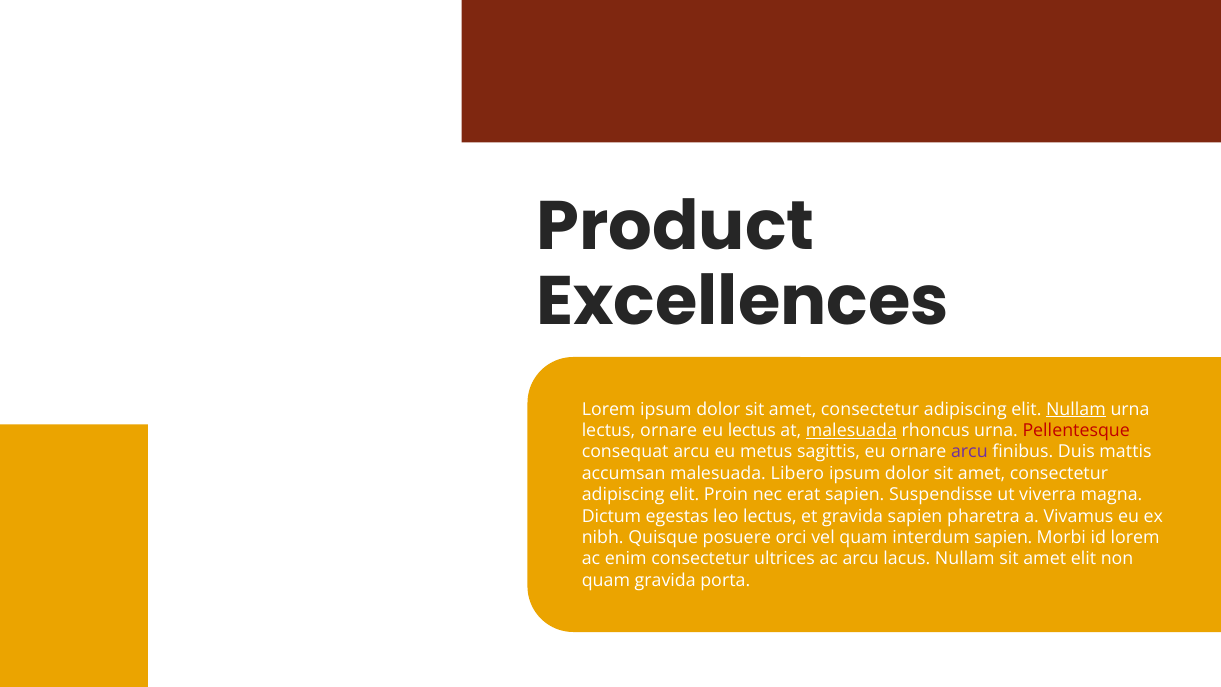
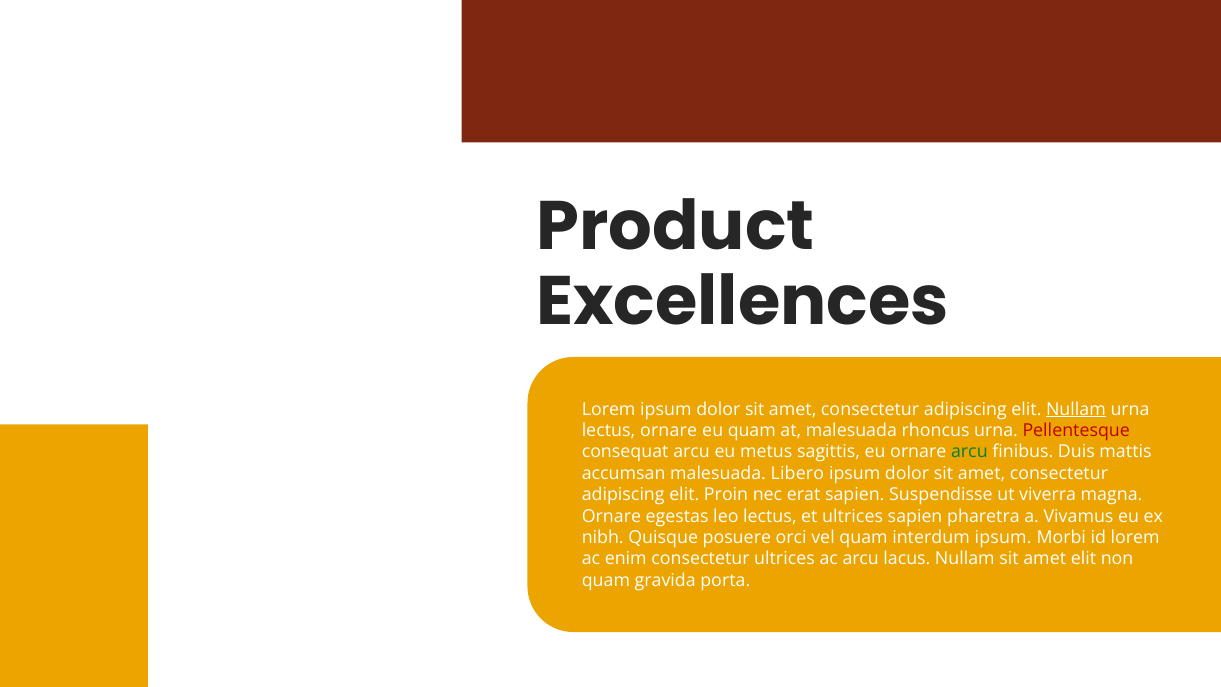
eu lectus: lectus -> quam
malesuada at (851, 431) underline: present -> none
arcu at (969, 452) colour: purple -> green
Dictum at (611, 516): Dictum -> Ornare
et gravida: gravida -> ultrices
interdum sapien: sapien -> ipsum
